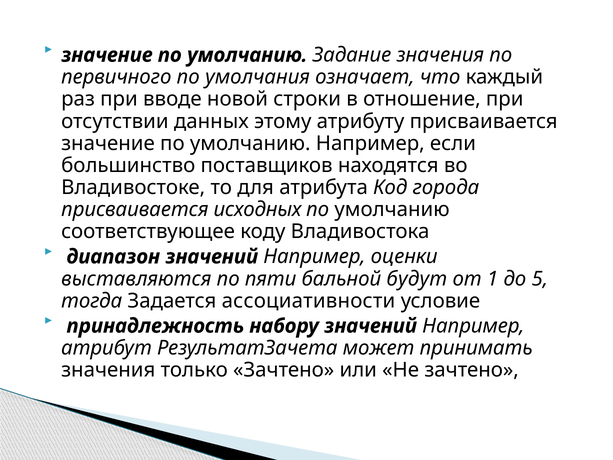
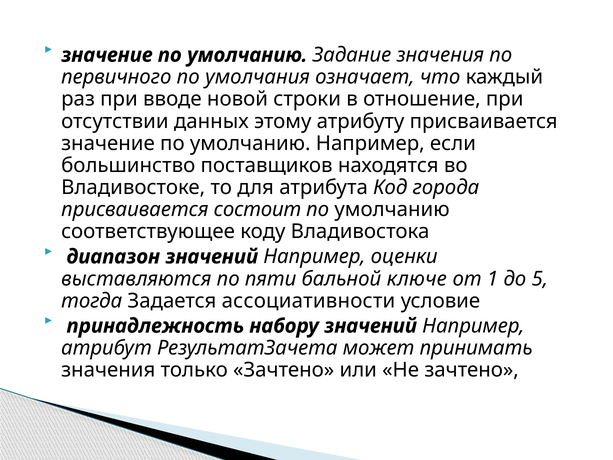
исходных: исходных -> состоит
будут: будут -> ключе
